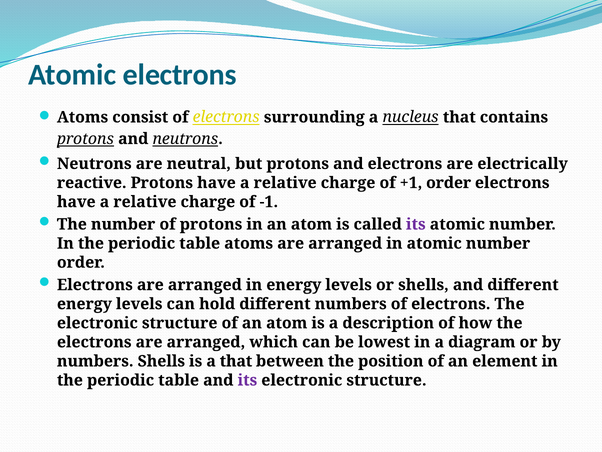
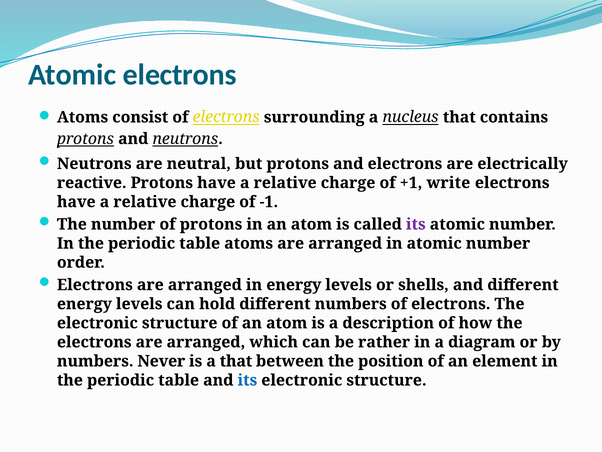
+1 order: order -> write
lowest: lowest -> rather
numbers Shells: Shells -> Never
its at (247, 380) colour: purple -> blue
